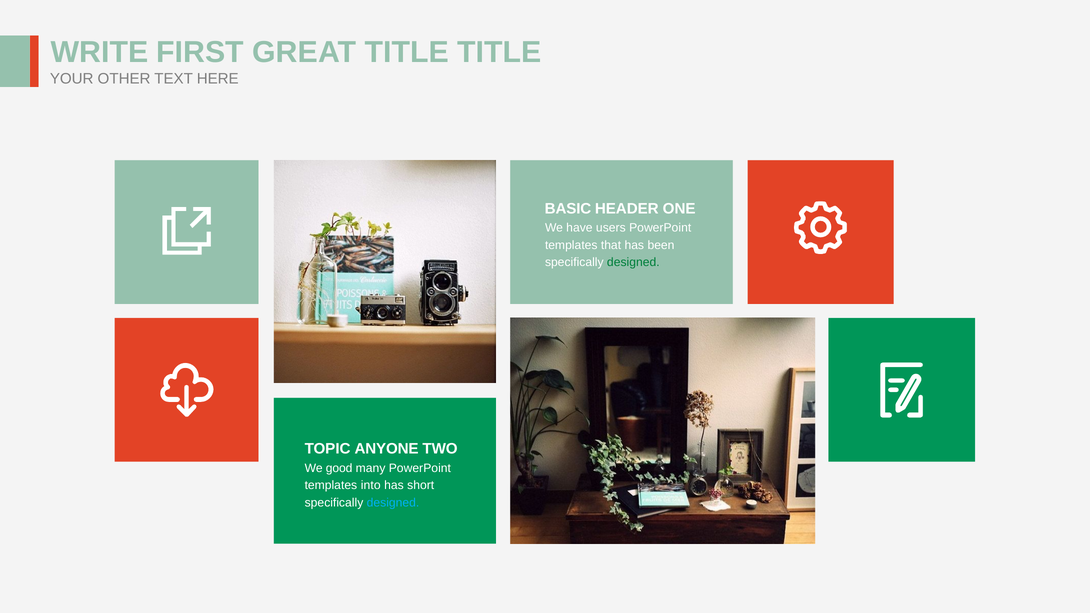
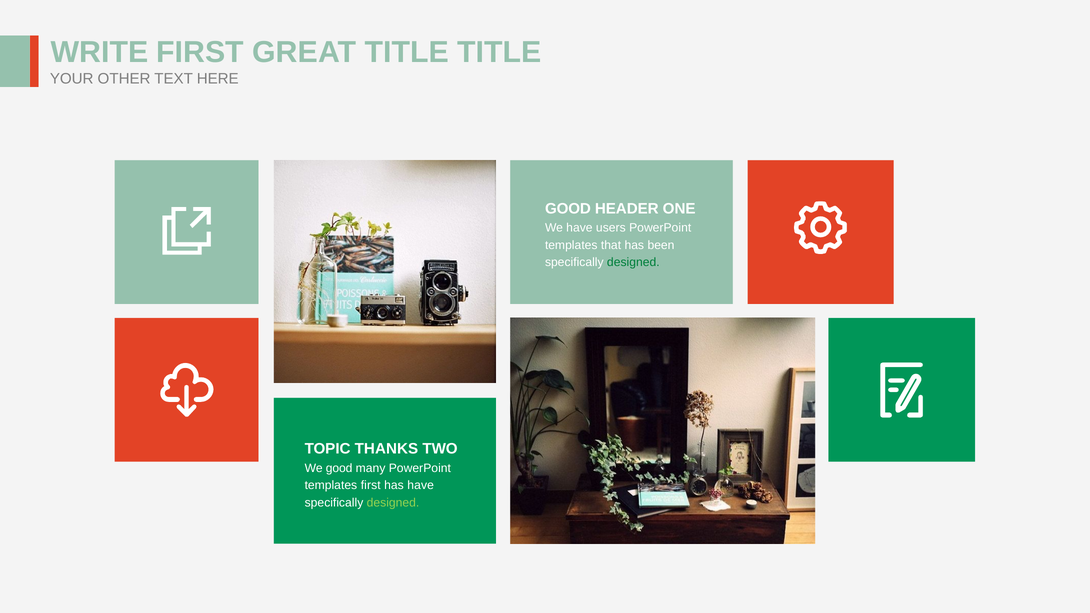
BASIC at (568, 209): BASIC -> GOOD
ANYONE: ANYONE -> THANKS
templates into: into -> first
has short: short -> have
designed at (393, 503) colour: light blue -> light green
